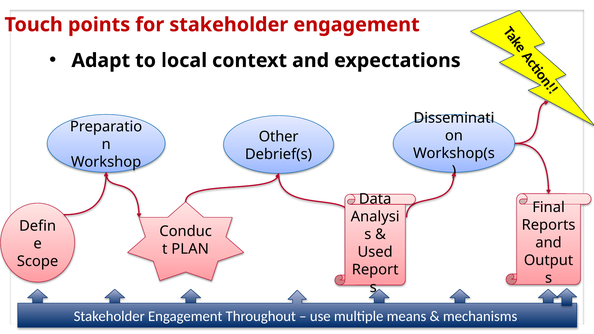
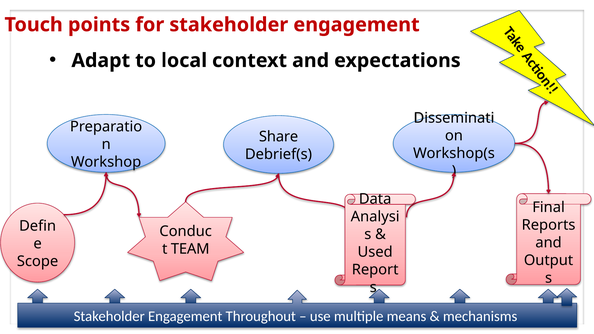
Other: Other -> Share
PLAN: PLAN -> TEAM
